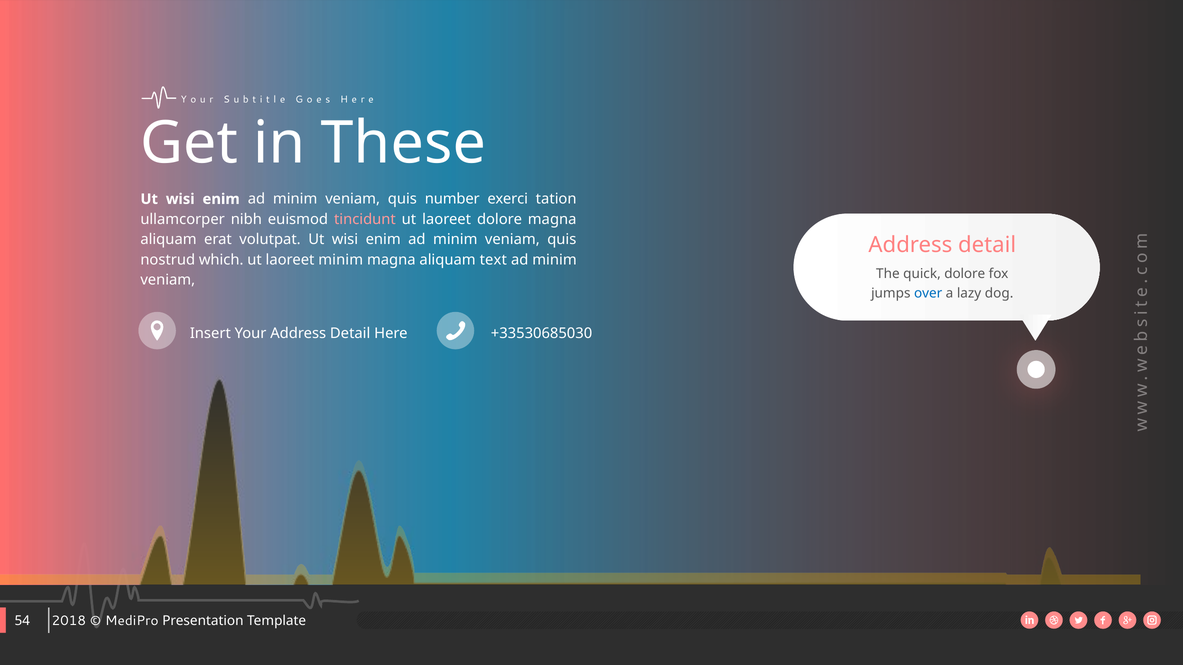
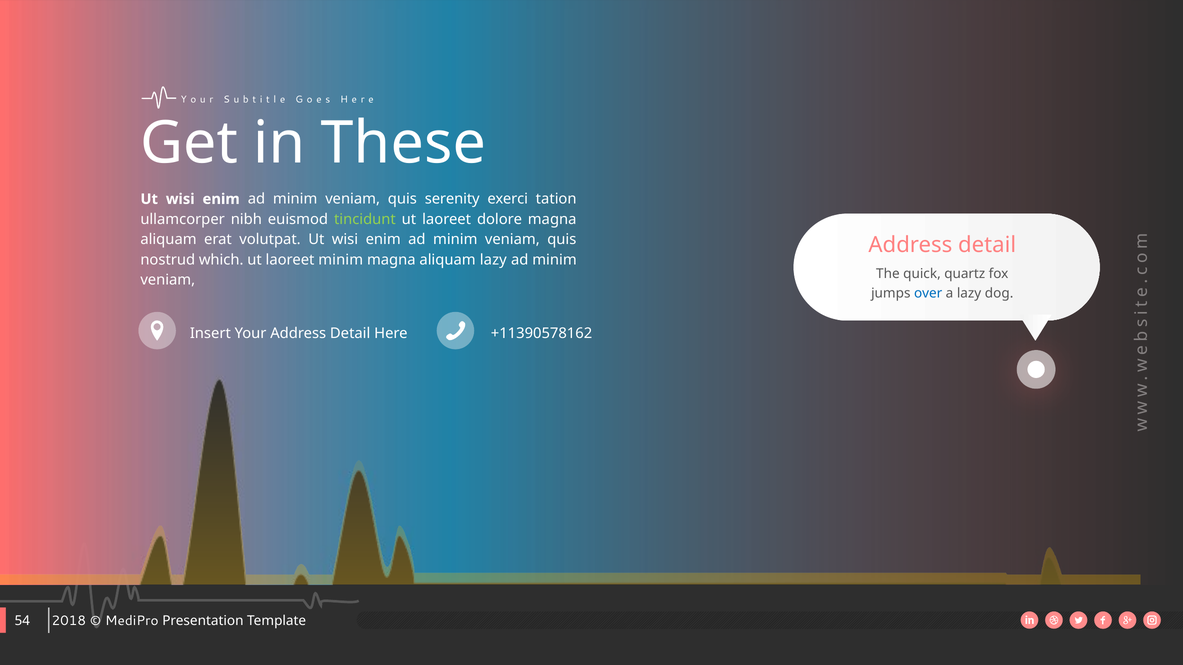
number: number -> serenity
tincidunt colour: pink -> light green
aliquam text: text -> lazy
quick dolore: dolore -> quartz
+33530685030: +33530685030 -> +11390578162
